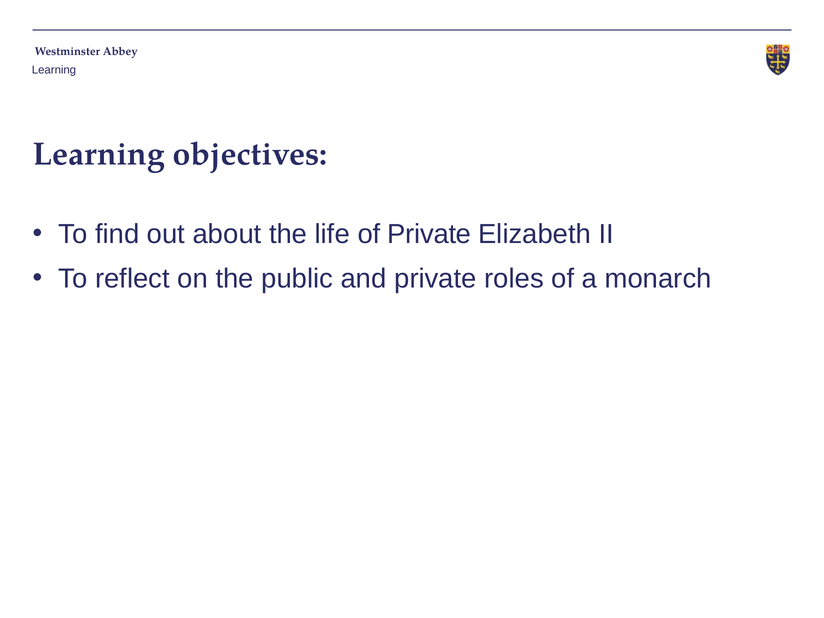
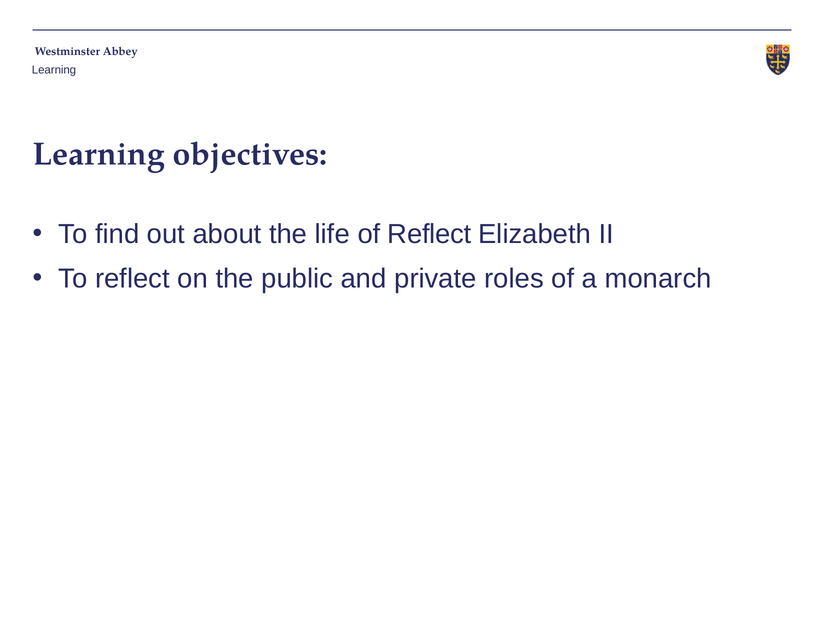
of Private: Private -> Reflect
